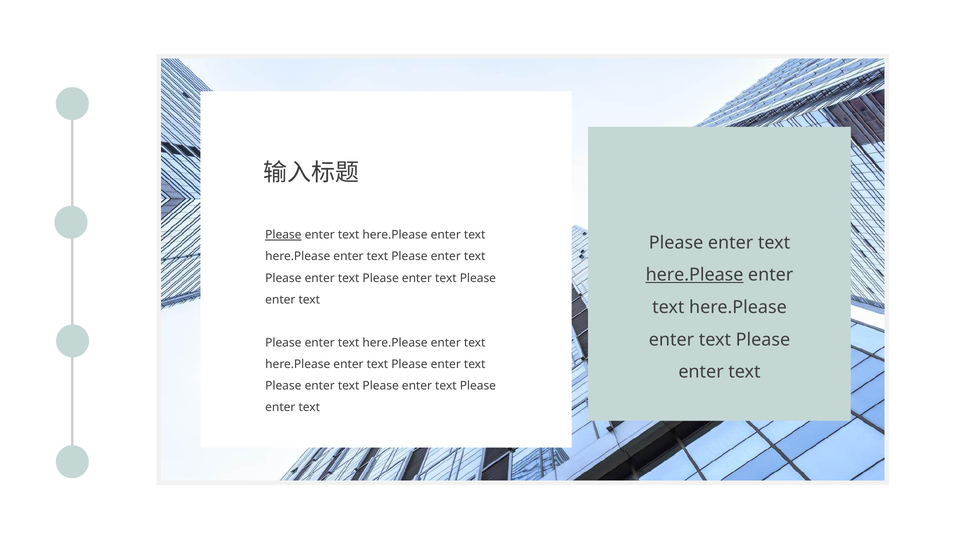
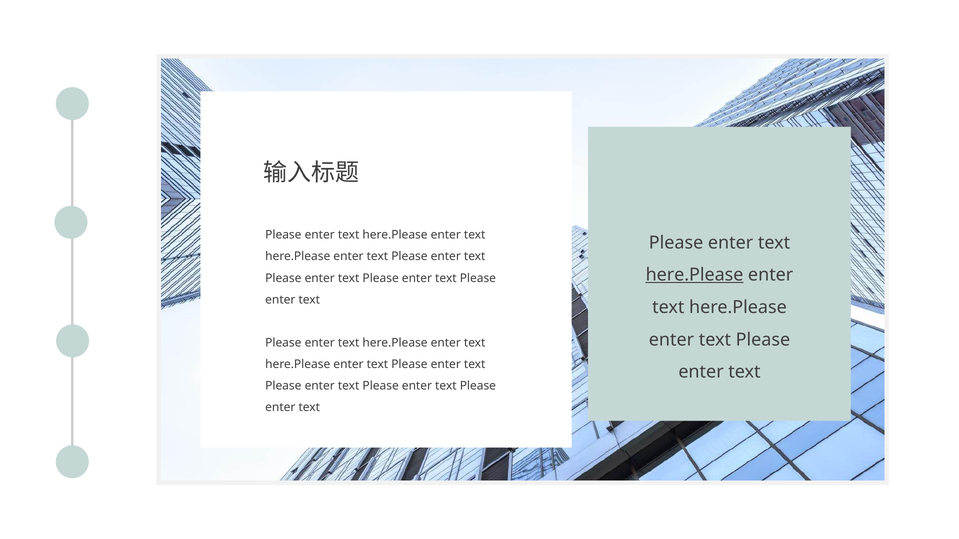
Please at (283, 235) underline: present -> none
